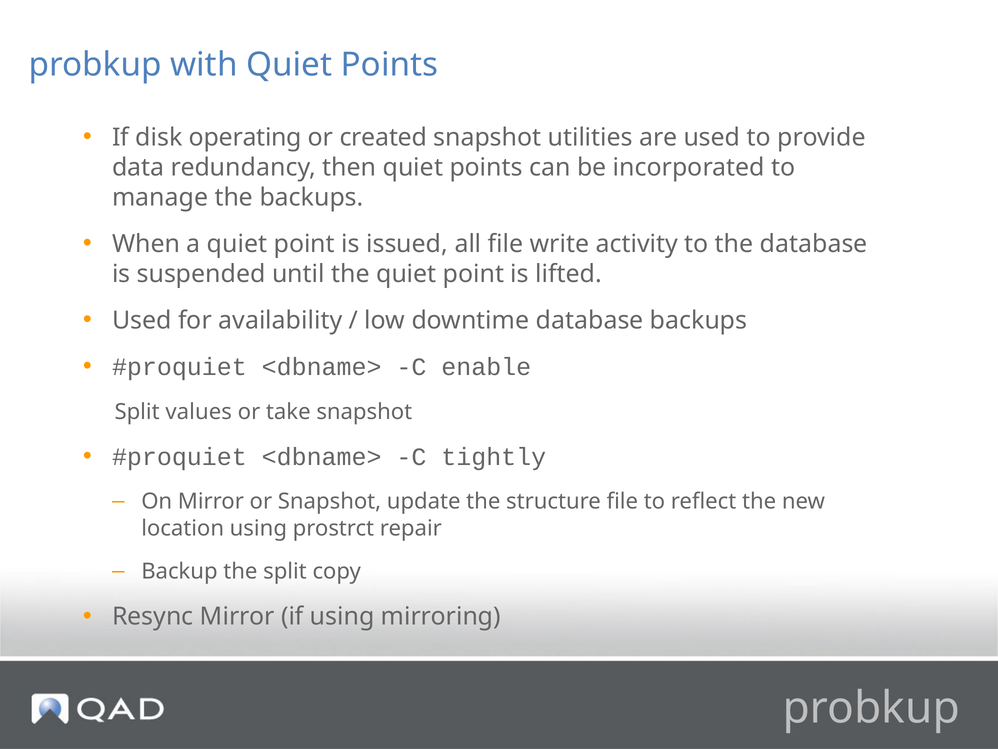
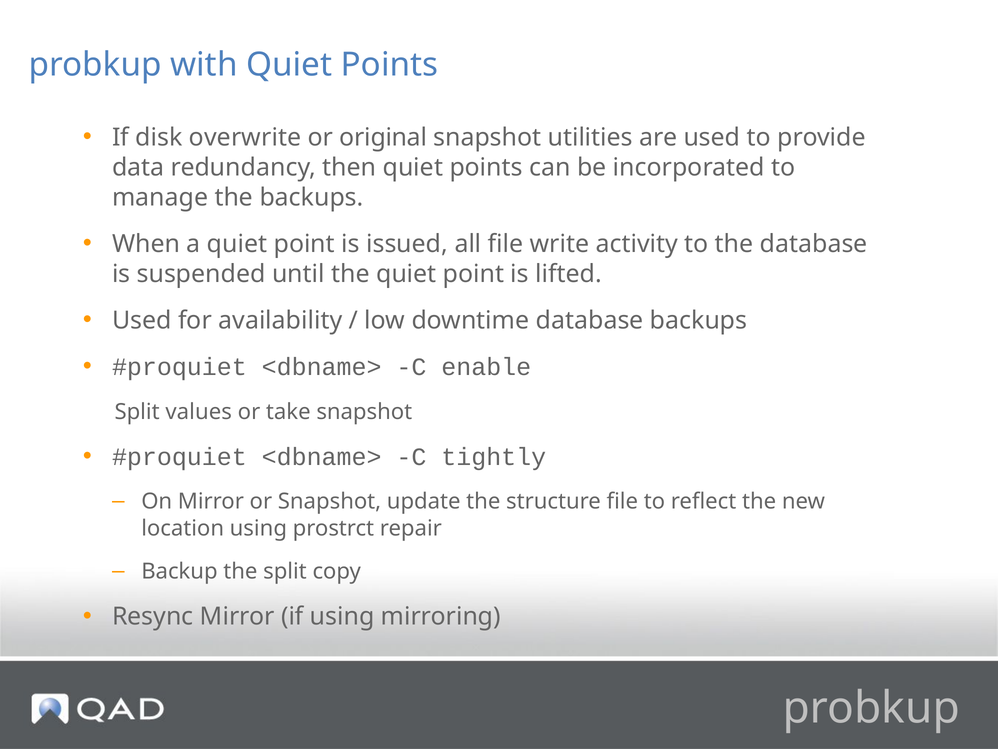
operating: operating -> overwrite
created: created -> original
